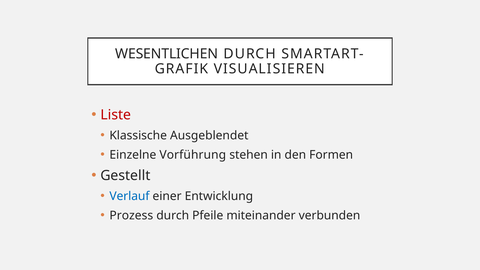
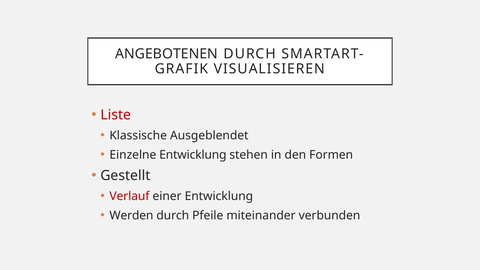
WESENTLICHEN: WESENTLICHEN -> ANGEBOTENEN
Einzelne Vorführung: Vorführung -> Entwicklung
Verlauf colour: blue -> red
Prozess: Prozess -> Werden
